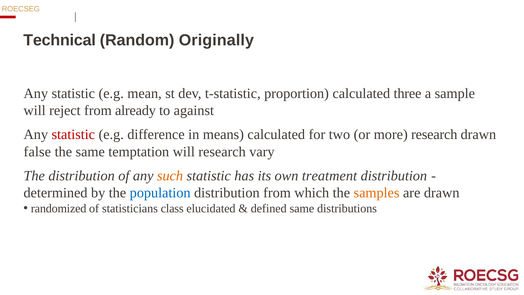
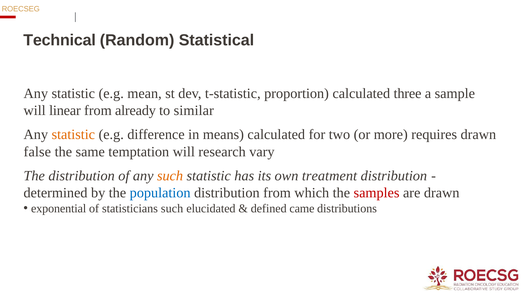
Originally: Originally -> Statistical
reject: reject -> linear
against: against -> similar
statistic at (73, 135) colour: red -> orange
more research: research -> requires
samples colour: orange -> red
randomized: randomized -> exponential
statisticians class: class -> such
defined same: same -> came
